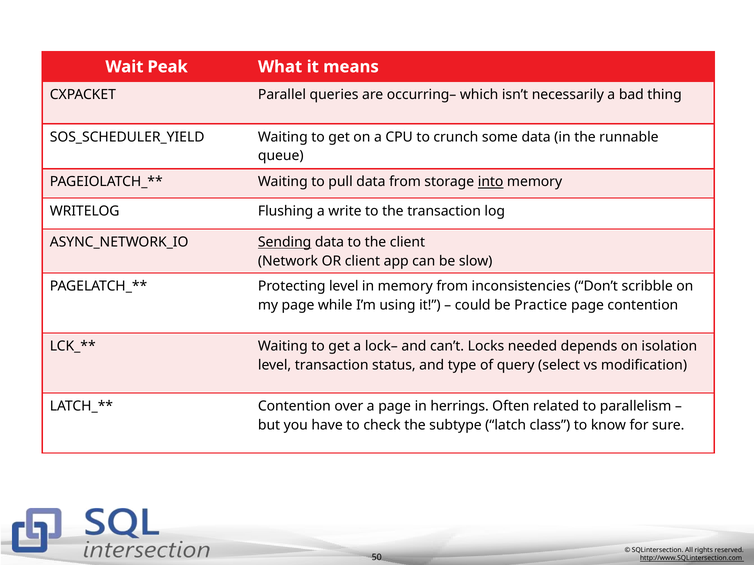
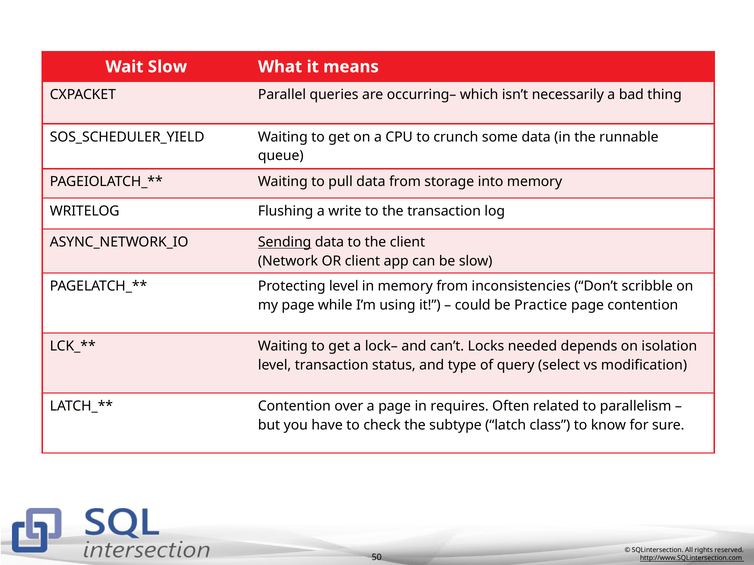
Wait Peak: Peak -> Slow
into underline: present -> none
herrings: herrings -> requires
